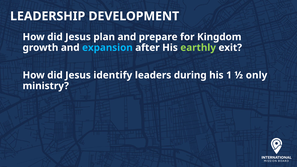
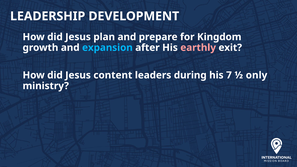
earthly colour: light green -> pink
identify: identify -> content
1: 1 -> 7
